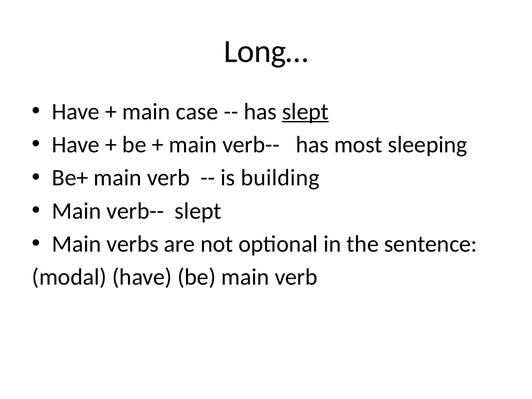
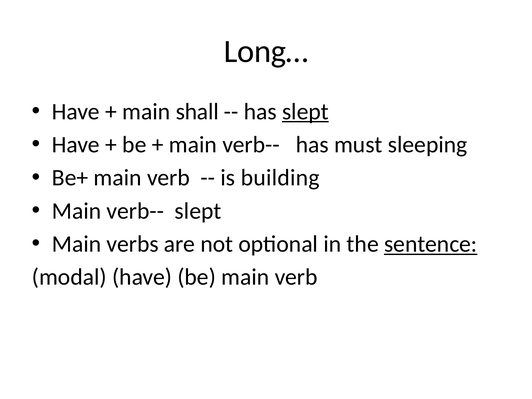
case: case -> shall
most: most -> must
sentence underline: none -> present
